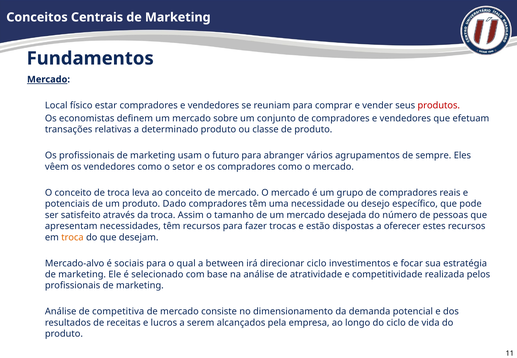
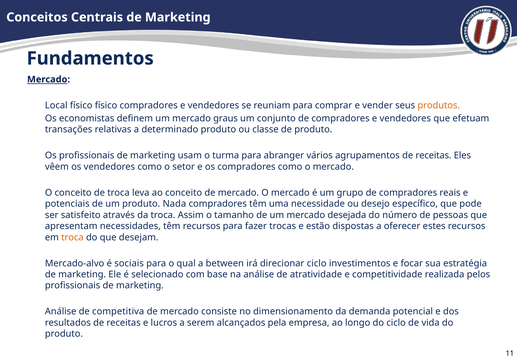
físico estar: estar -> físico
produtos colour: red -> orange
sobre: sobre -> graus
futuro: futuro -> turma
agrupamentos de sempre: sempre -> receitas
Dado: Dado -> Nada
